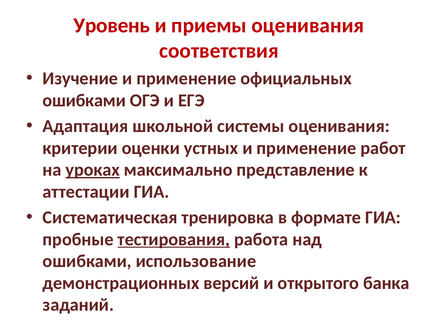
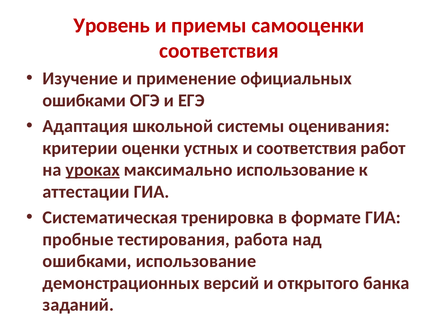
приемы оценивания: оценивания -> самооценки
устных и применение: применение -> соответствия
максимально представление: представление -> использование
тестирования underline: present -> none
